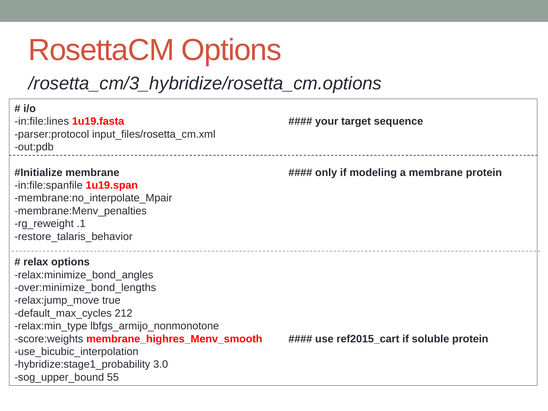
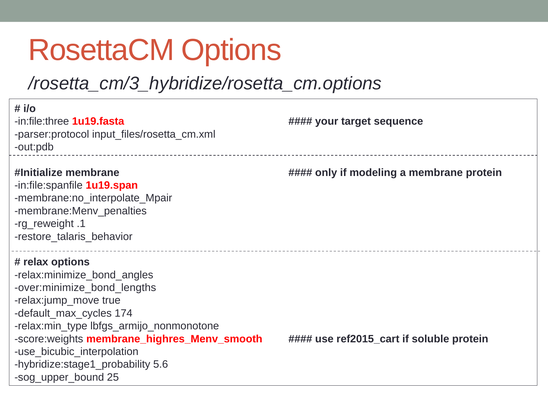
in:file:lines: in:file:lines -> in:file:three
212: 212 -> 174
3.0: 3.0 -> 5.6
55: 55 -> 25
